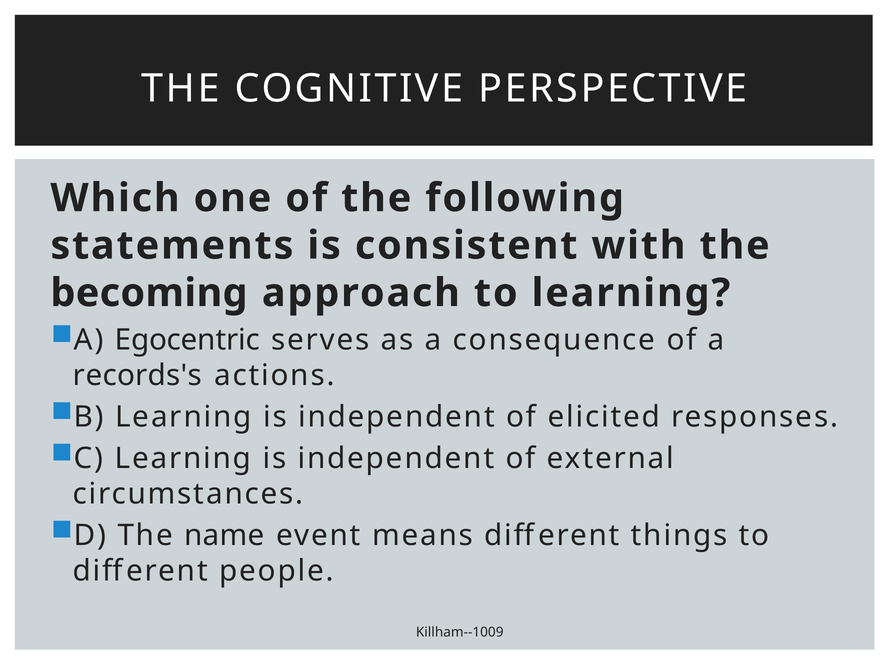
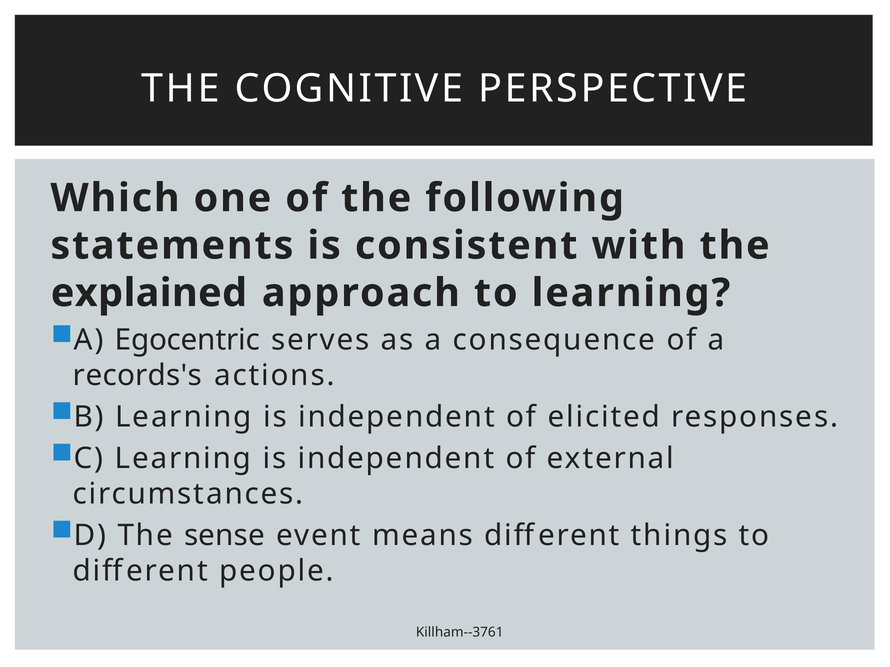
becoming: becoming -> explained
name: name -> sense
Killham--1009: Killham--1009 -> Killham--3761
